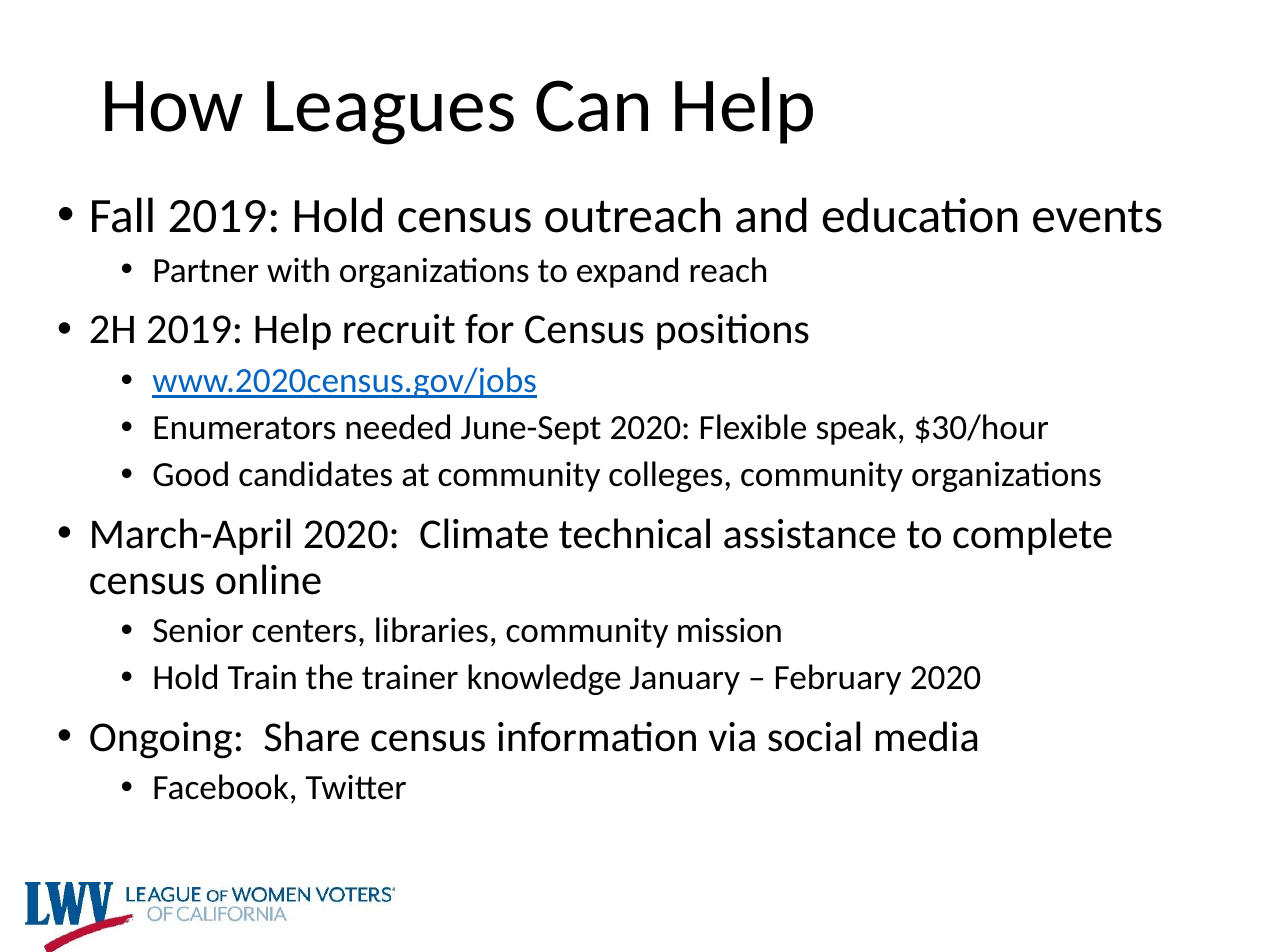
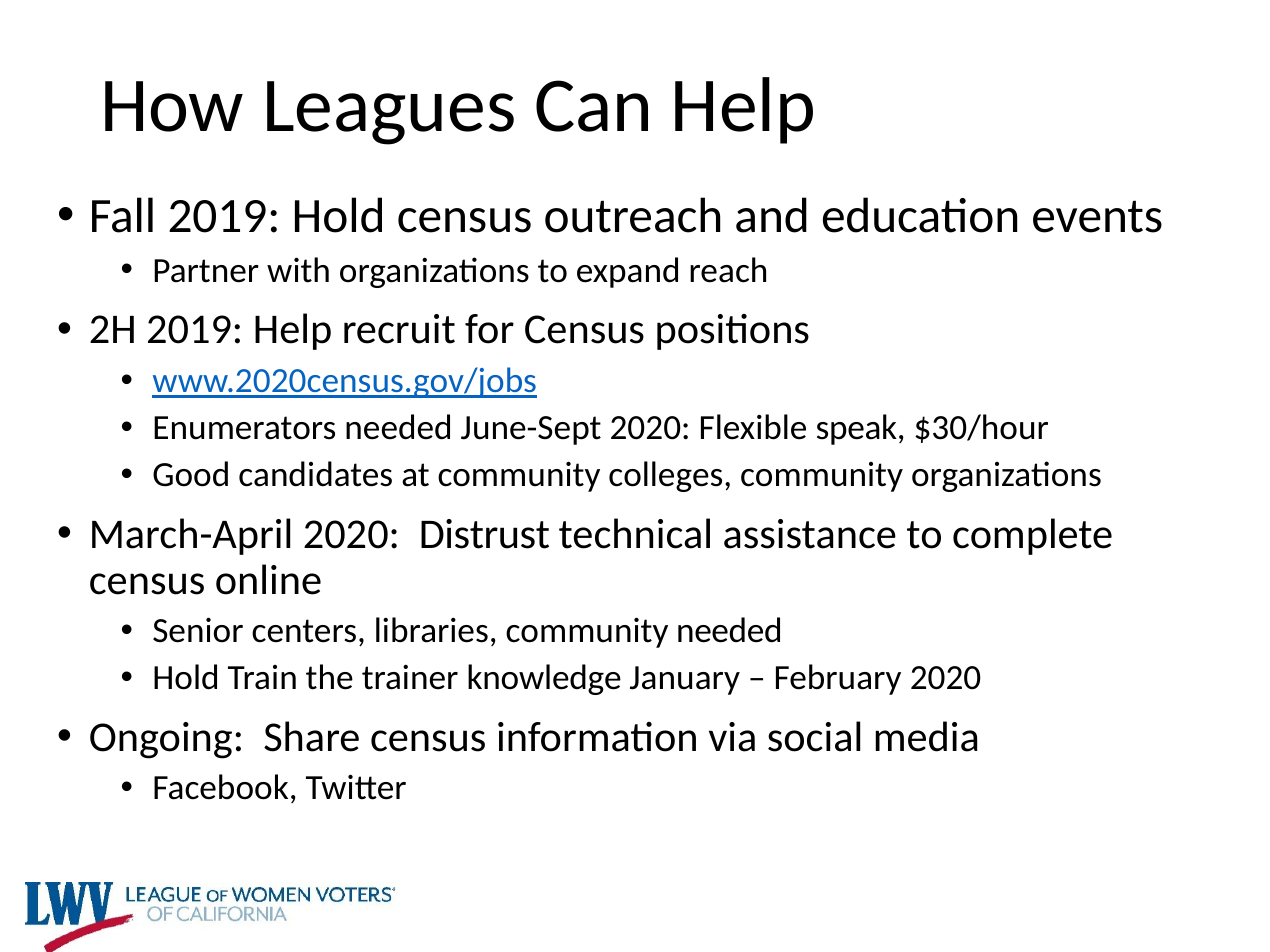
Climate: Climate -> Distrust
community mission: mission -> needed
